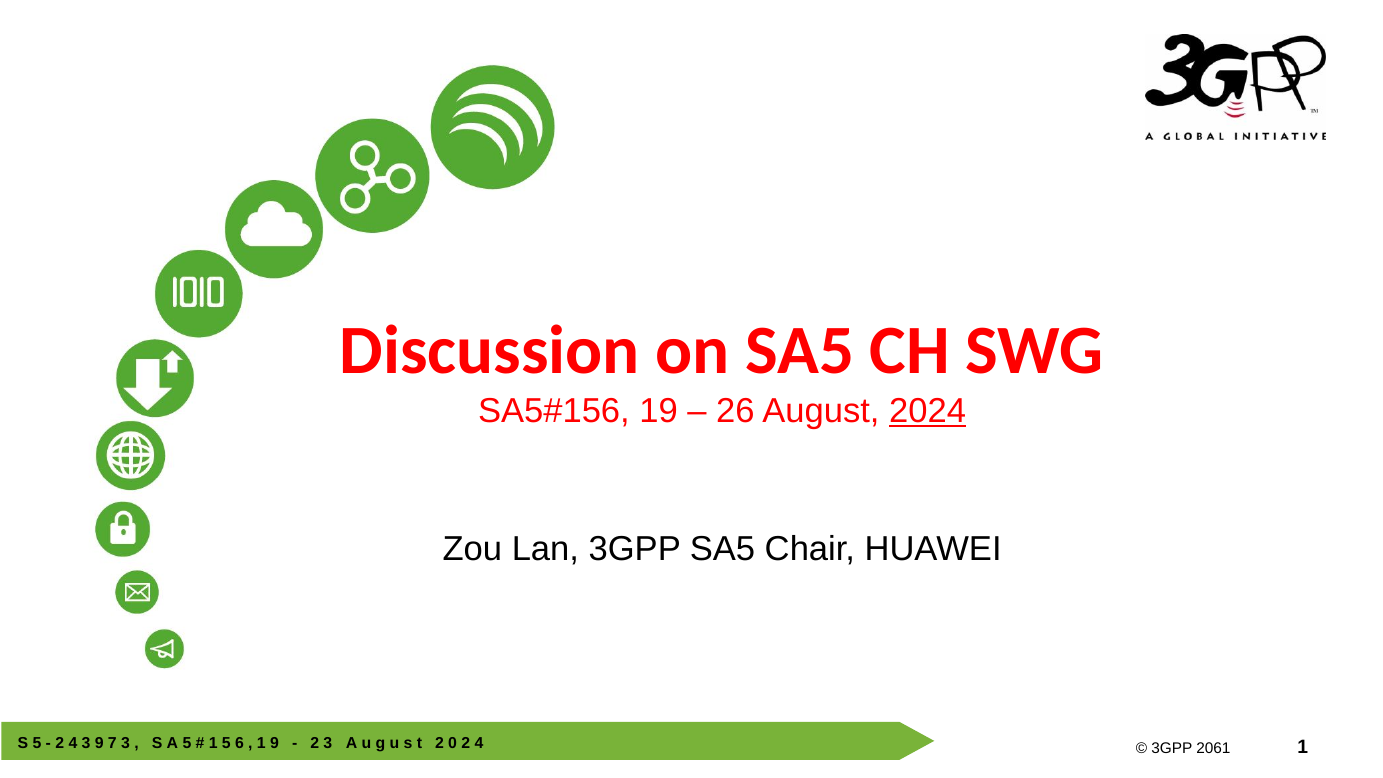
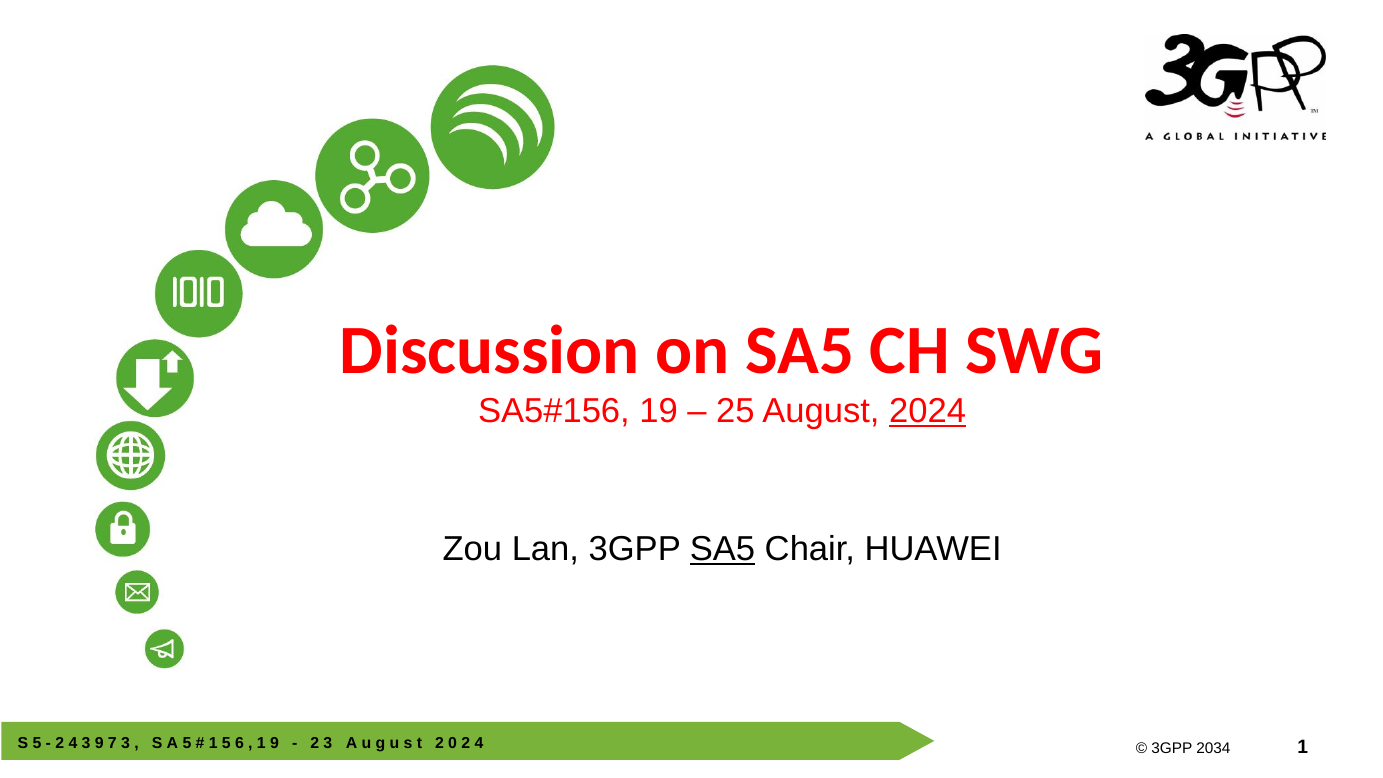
26: 26 -> 25
SA5 at (723, 549) underline: none -> present
2061: 2061 -> 2034
